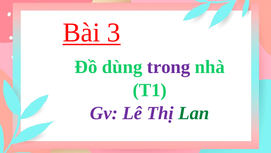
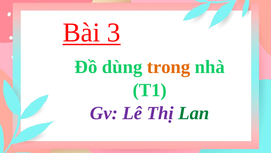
trong colour: purple -> orange
